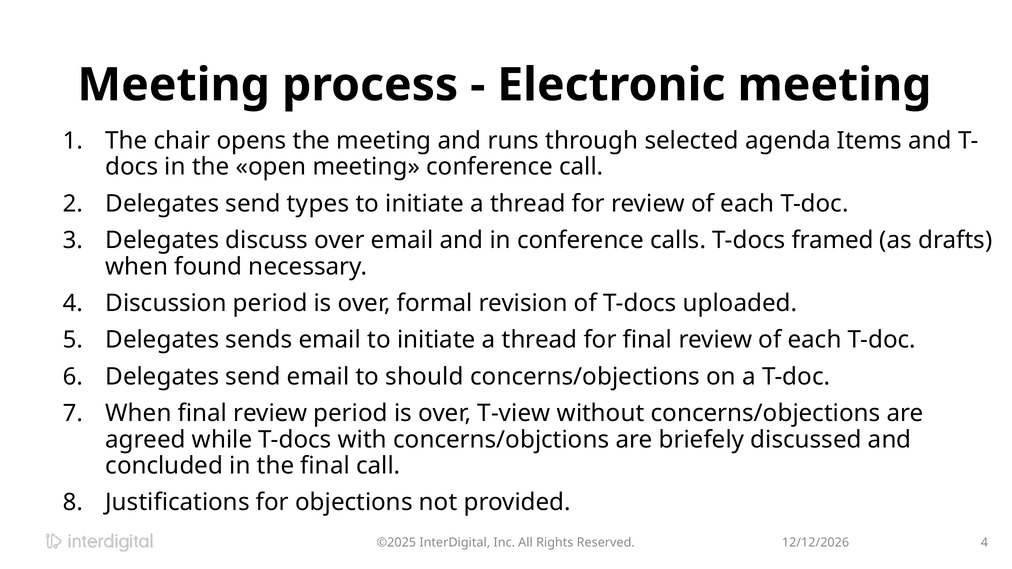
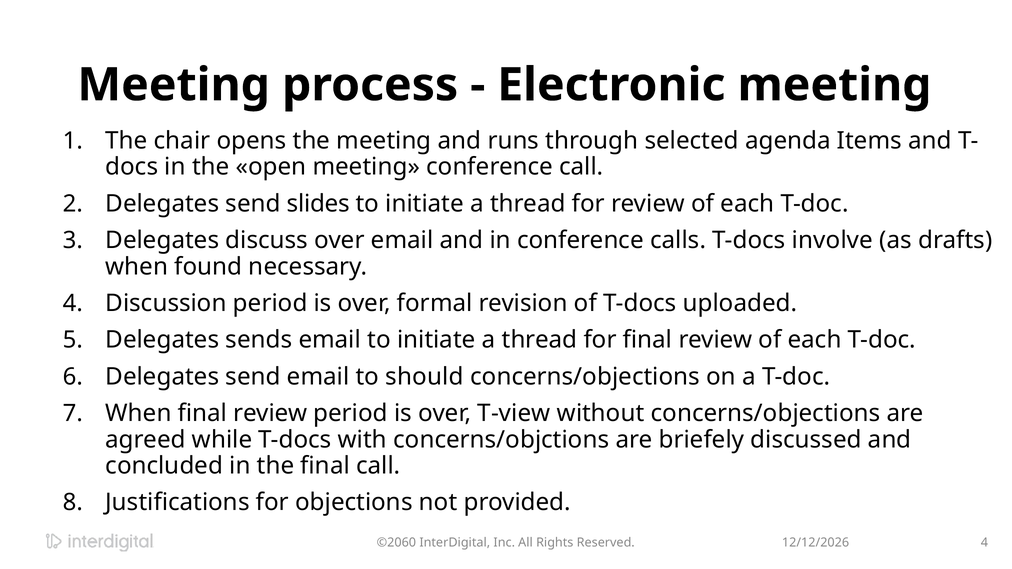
types: types -> slides
framed: framed -> involve
©2025: ©2025 -> ©2060
